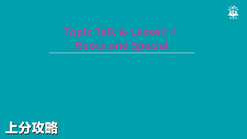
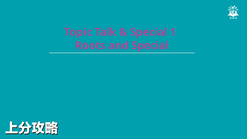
Lessen at (149, 32): Lessen -> Special
